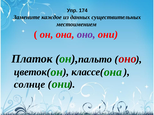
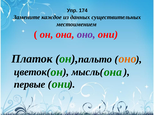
оно at (128, 59) colour: red -> orange
классе(: классе( -> мысль(
солнце: солнце -> первые
